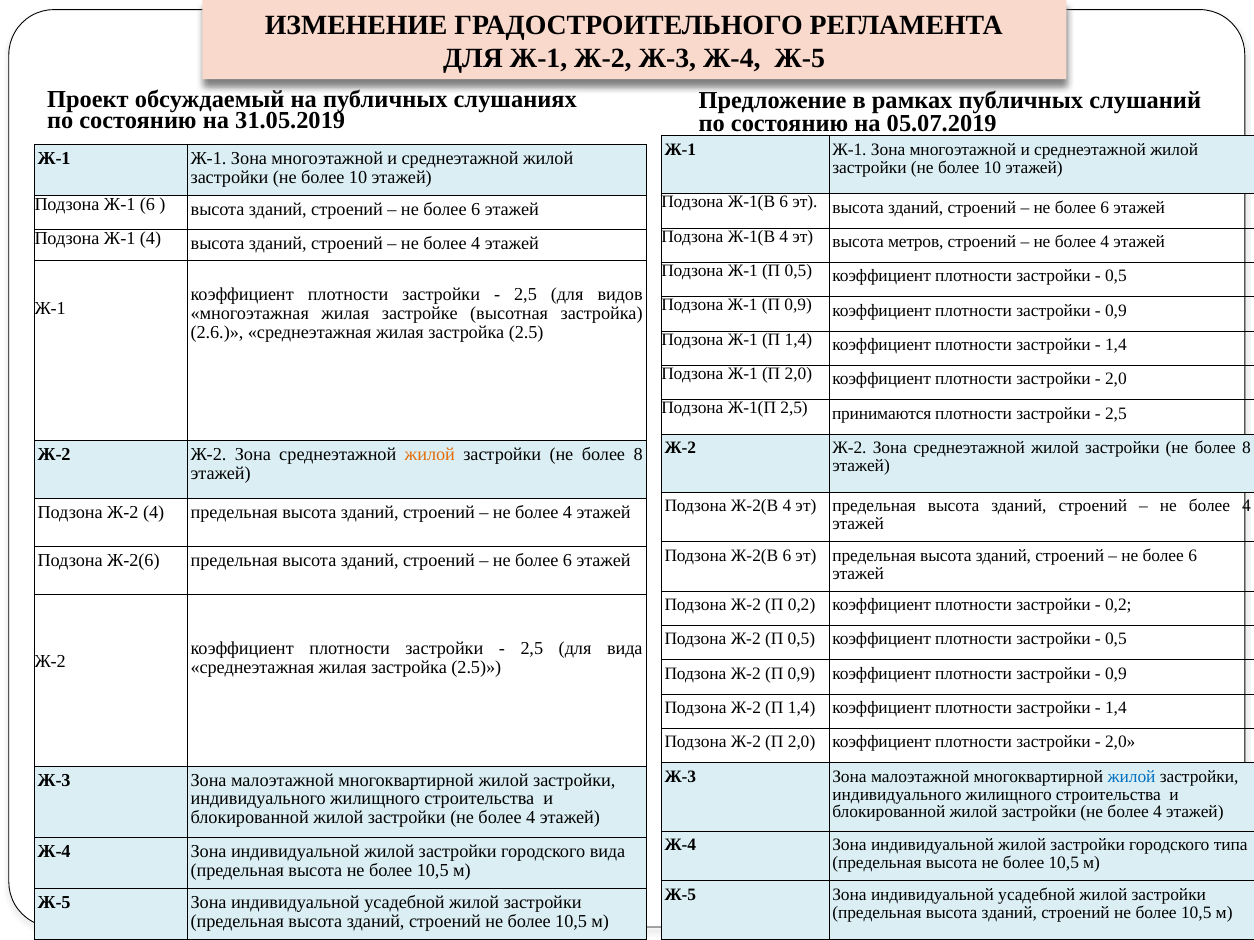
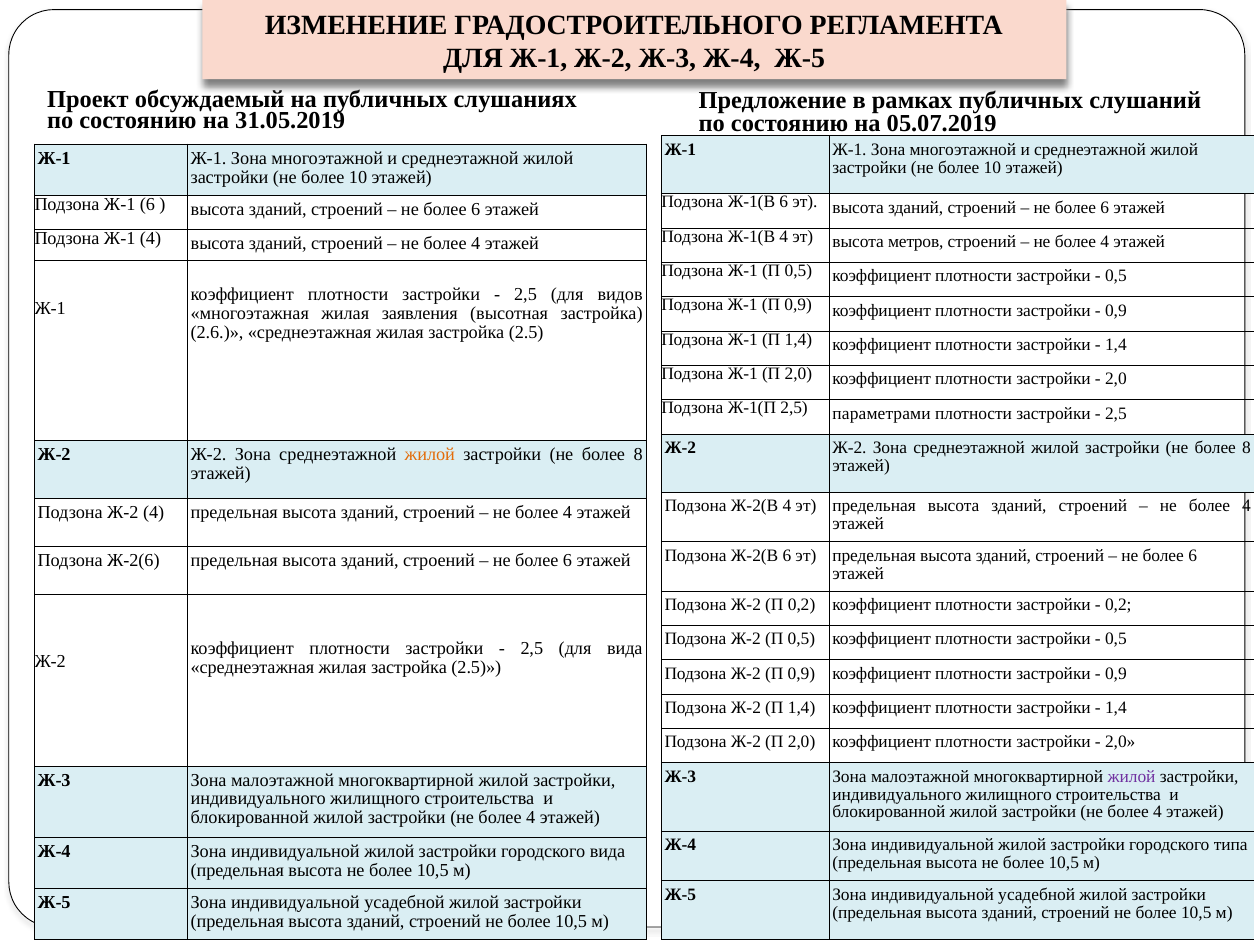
застройке: застройке -> заявления
принимаются: принимаются -> параметрами
жилой at (1132, 777) colour: blue -> purple
